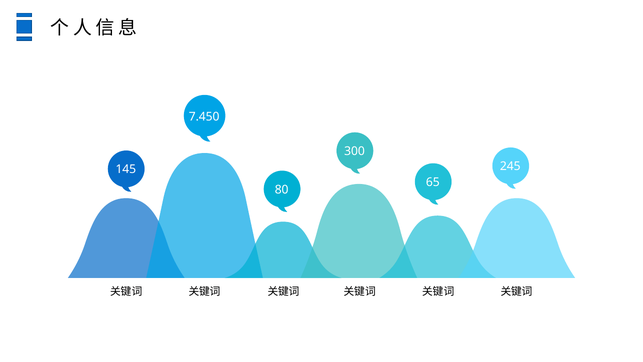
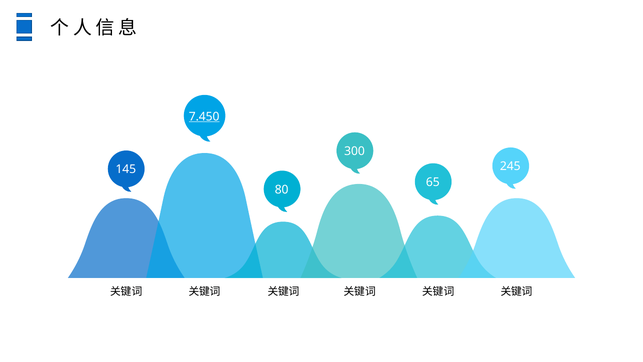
7.450 underline: none -> present
